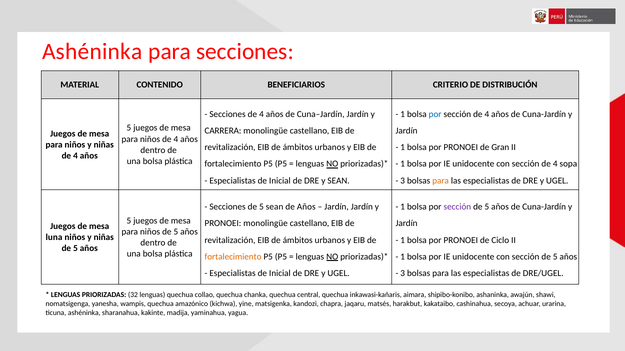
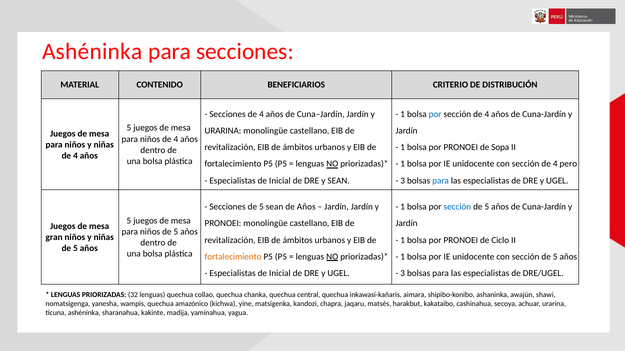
CARRERA at (223, 131): CARRERA -> URARINA
Gran: Gran -> Sopa
sopa: sopa -> pero
para at (441, 181) colour: orange -> blue
sección at (457, 207) colour: purple -> blue
luna: luna -> gran
